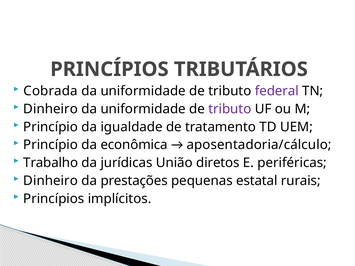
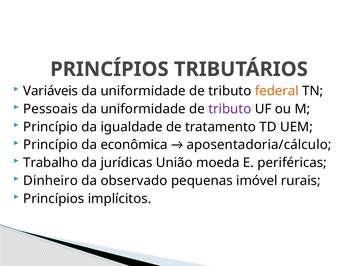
Cobrada: Cobrada -> Variáveis
federal colour: purple -> orange
Dinheiro at (51, 109): Dinheiro -> Pessoais
diretos: diretos -> moeda
prestações: prestações -> observado
estatal: estatal -> imóvel
